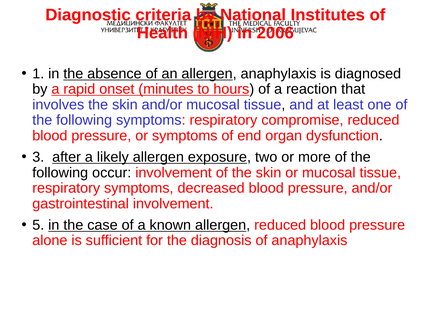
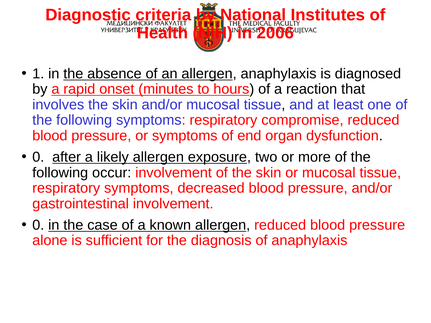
3 at (38, 157): 3 -> 0
5 at (38, 225): 5 -> 0
